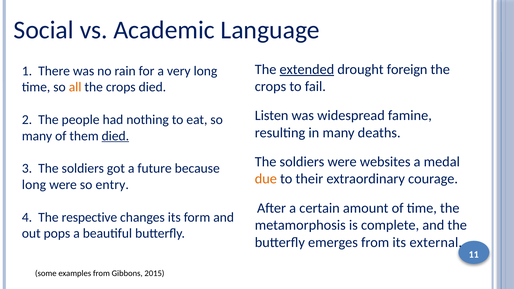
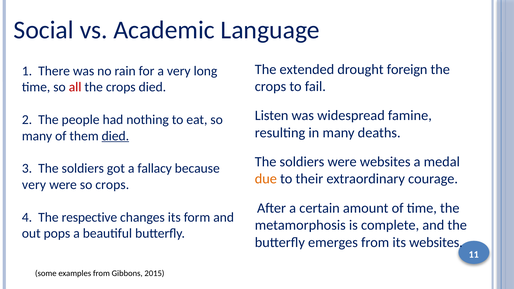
extended underline: present -> none
all colour: orange -> red
future: future -> fallacy
long at (34, 185): long -> very
so entry: entry -> crops
its external: external -> websites
